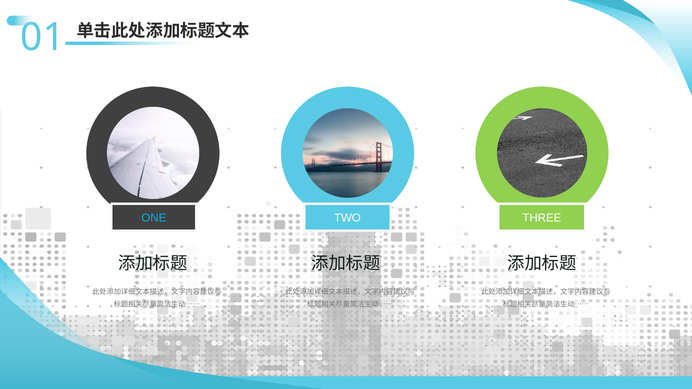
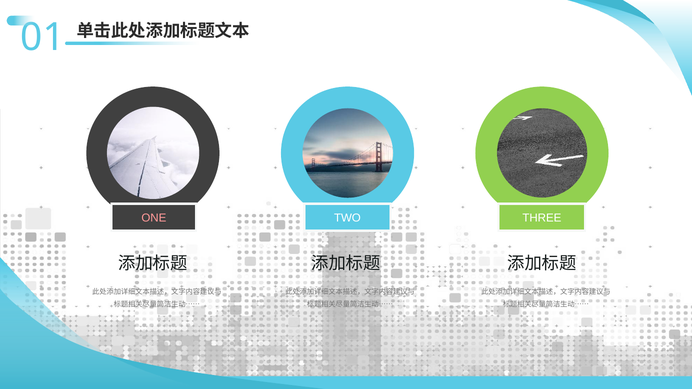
ONE colour: light blue -> pink
